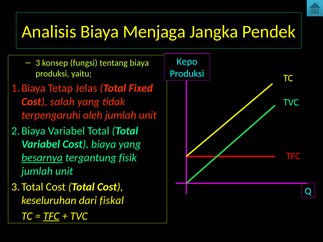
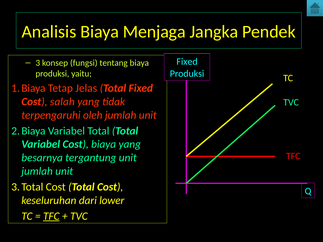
Kepo at (187, 62): Kepo -> Fixed
besarnya underline: present -> none
tergantung fisik: fisik -> unit
fiskal: fiskal -> lower
